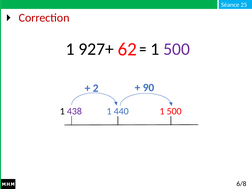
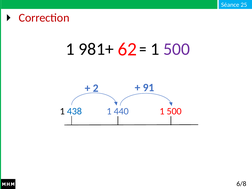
927+: 927+ -> 981+
90: 90 -> 91
438 colour: purple -> blue
